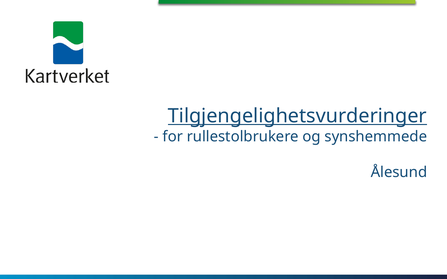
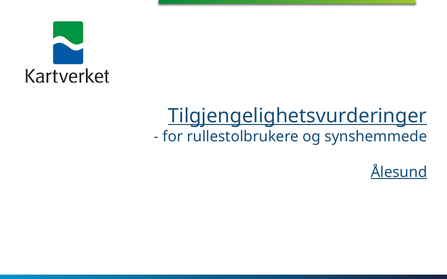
Ålesund underline: none -> present
